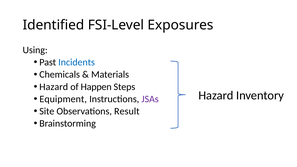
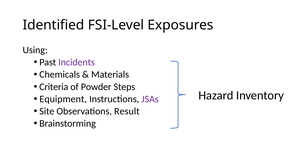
Incidents colour: blue -> purple
Hazard at (54, 87): Hazard -> Criteria
Happen: Happen -> Powder
